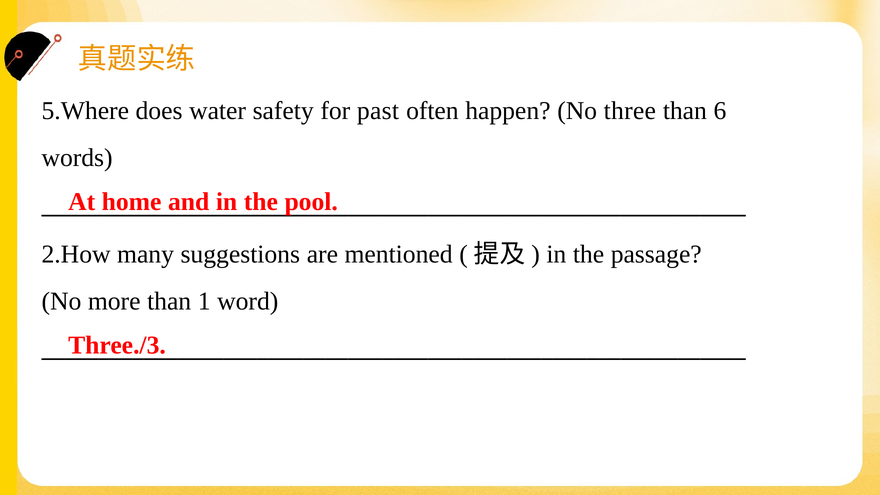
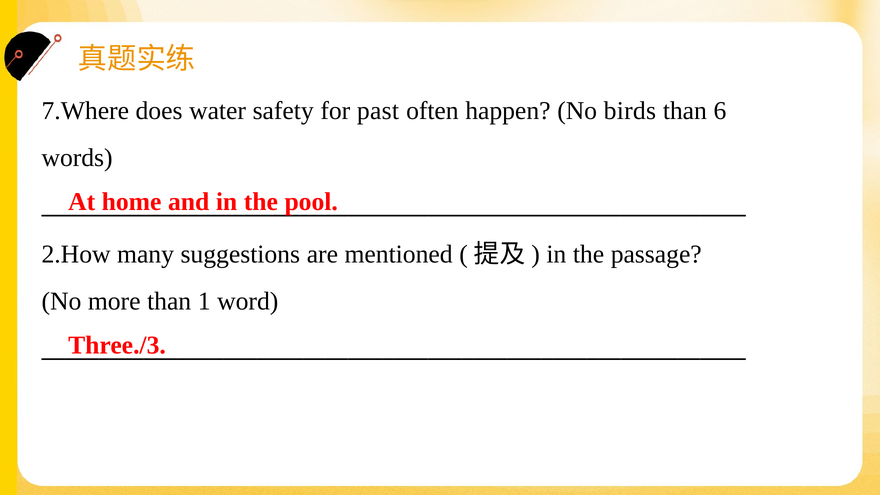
5.Where: 5.Where -> 7.Where
three: three -> birds
